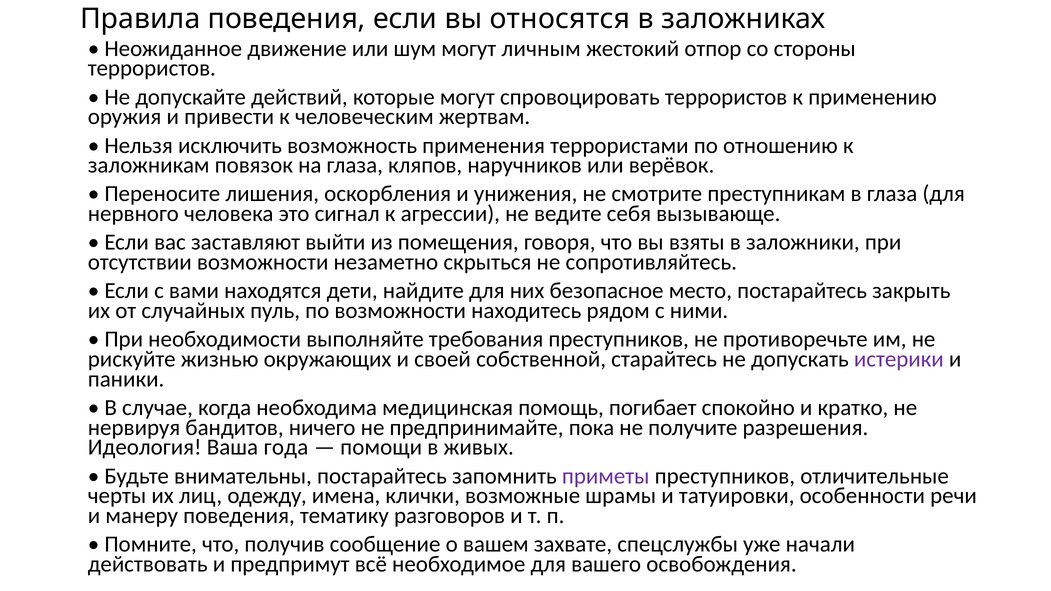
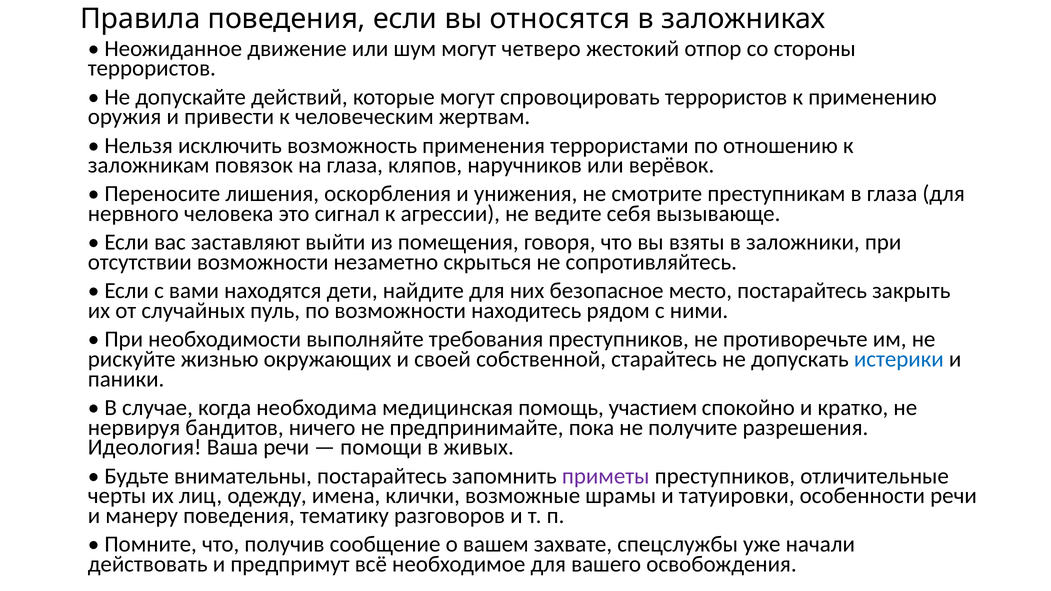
личным: личным -> четверо
истерики colour: purple -> blue
погибает: погибает -> участием
Ваша года: года -> речи
